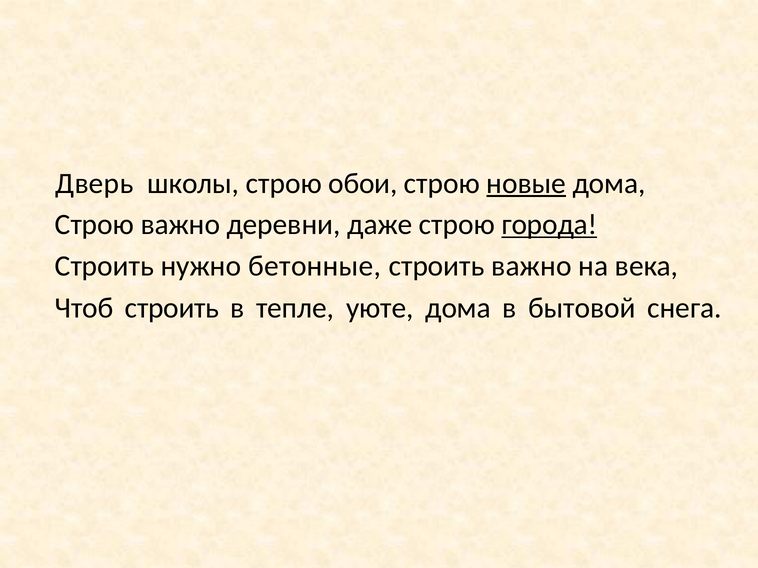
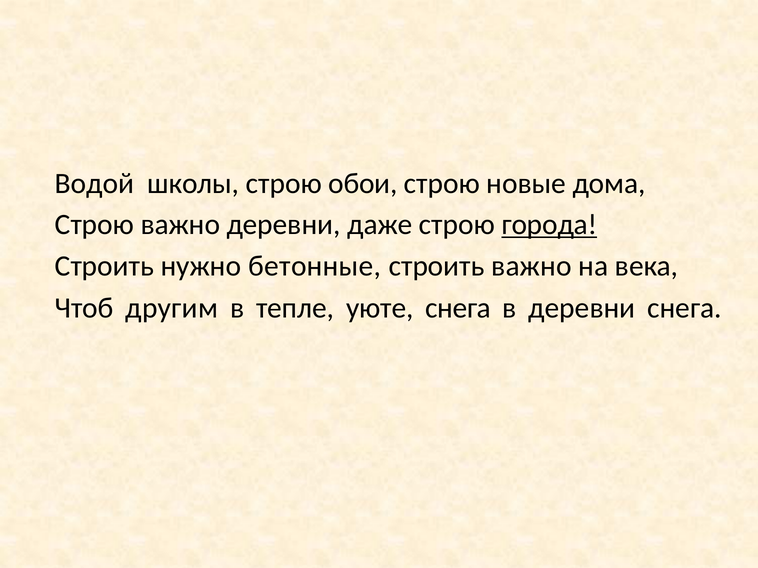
Дверь: Дверь -> Водой
новые underline: present -> none
Чтоб строить: строить -> другим
уюте дома: дома -> снега
в бытовой: бытовой -> деревни
